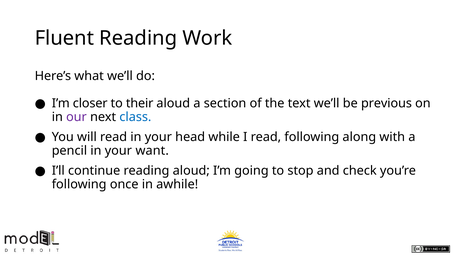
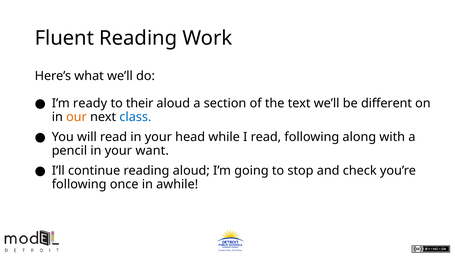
closer: closer -> ready
previous: previous -> different
our colour: purple -> orange
